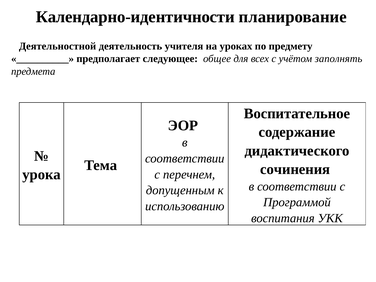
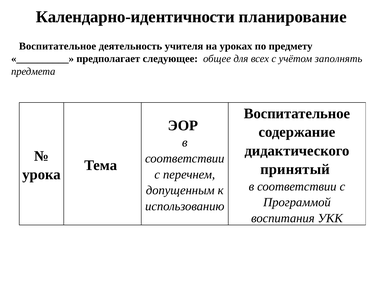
Деятельностной at (58, 46): Деятельностной -> Воспитательное
сочинения: сочинения -> принятый
